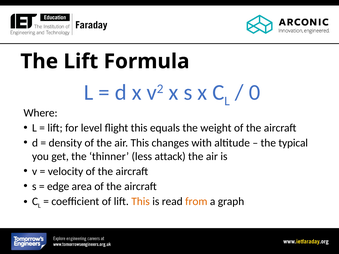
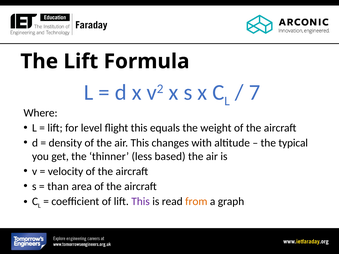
0: 0 -> 7
attack: attack -> based
edge: edge -> than
This at (141, 201) colour: orange -> purple
